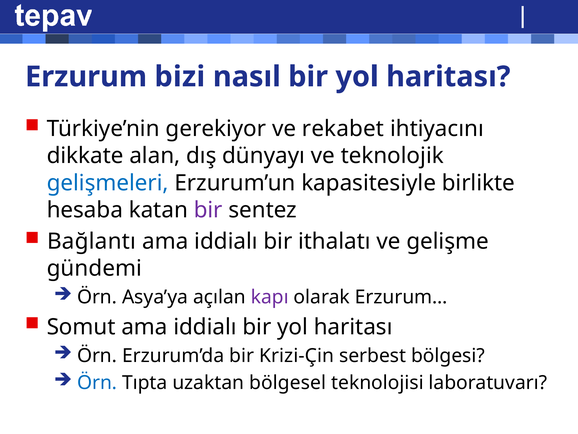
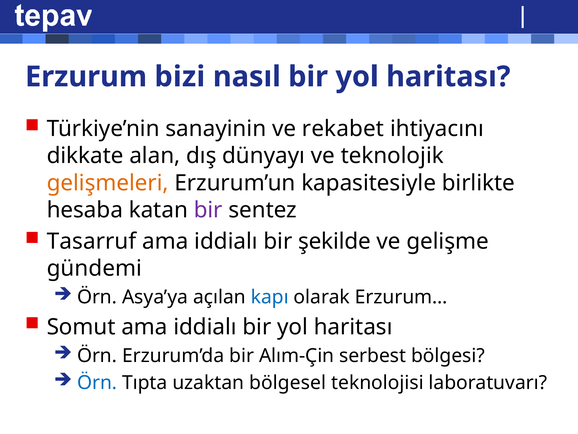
gerekiyor: gerekiyor -> sanayinin
gelişmeleri colour: blue -> orange
Bağlantı: Bağlantı -> Tasarruf
ithalatı: ithalatı -> şekilde
kapı colour: purple -> blue
Krizi-Çin: Krizi-Çin -> Alım-Çin
